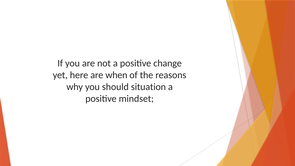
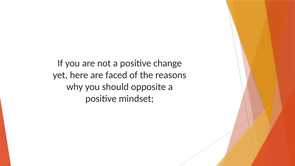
when: when -> faced
situation: situation -> opposite
